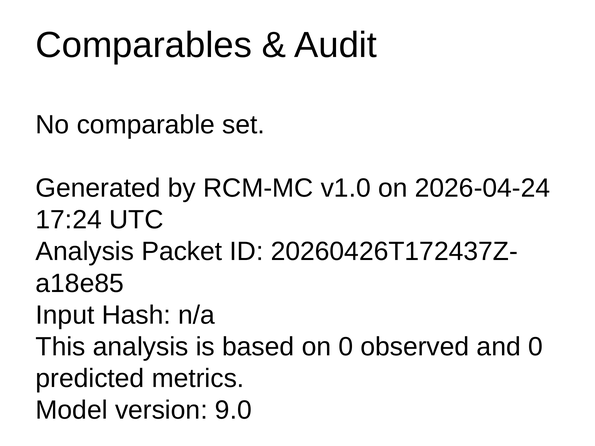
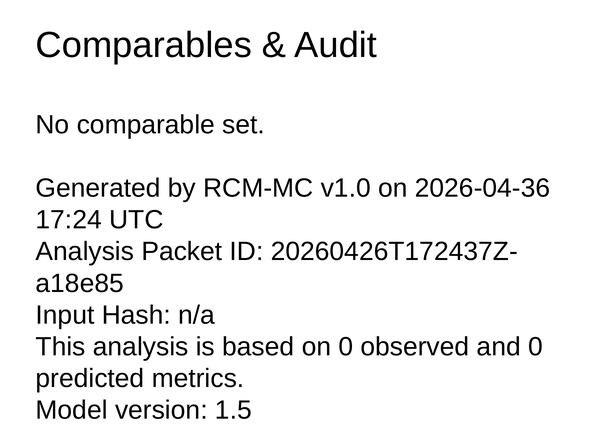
2026-04-24: 2026-04-24 -> 2026-04-36
9.0: 9.0 -> 1.5
